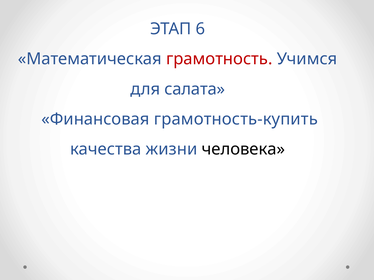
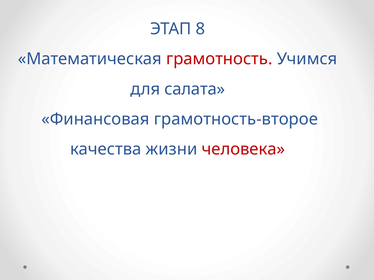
6: 6 -> 8
грамотность-купить: грамотность-купить -> грамотность-второе
человека colour: black -> red
